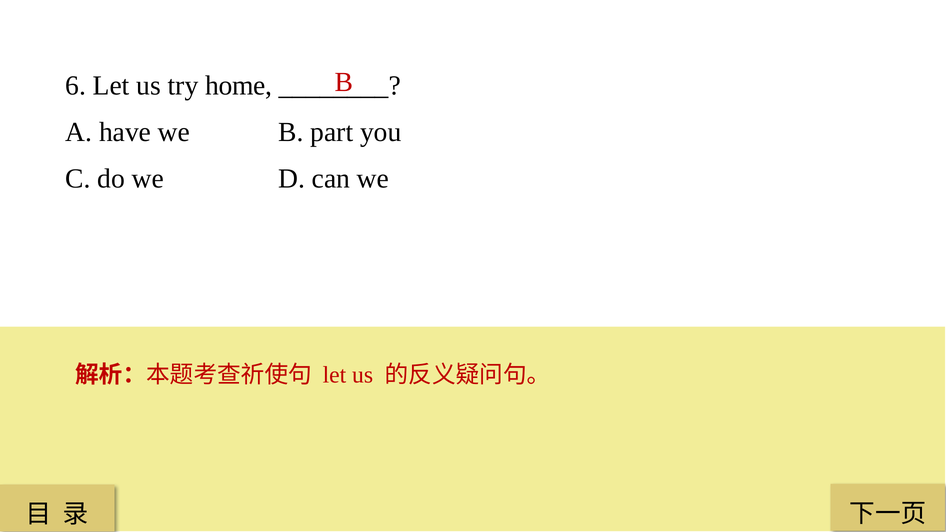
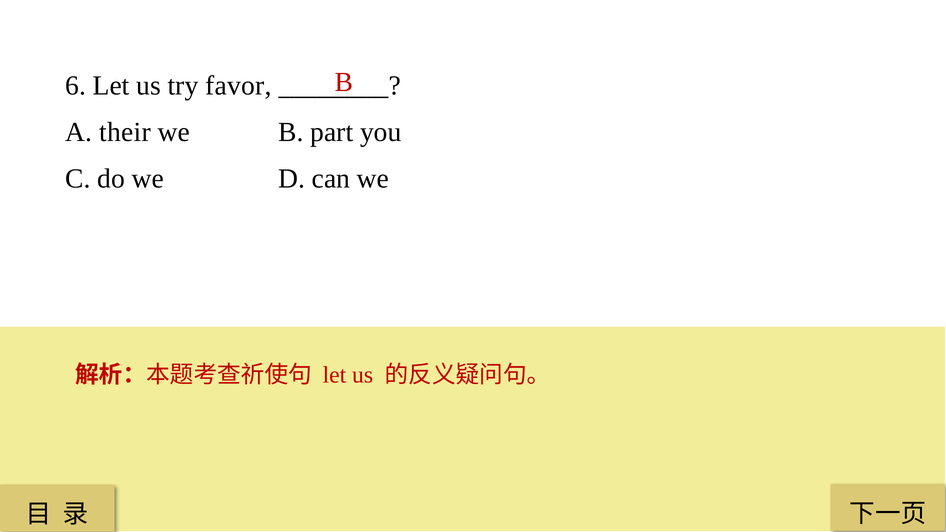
home: home -> favor
have: have -> their
